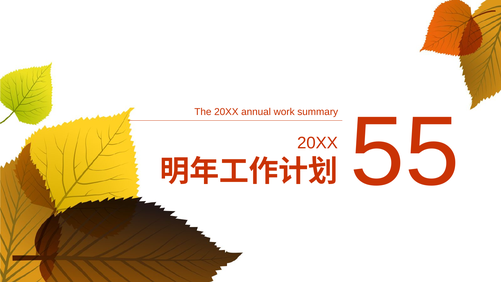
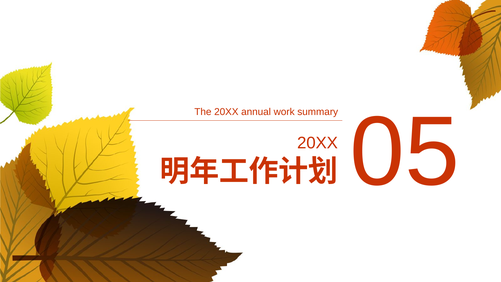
55: 55 -> 05
